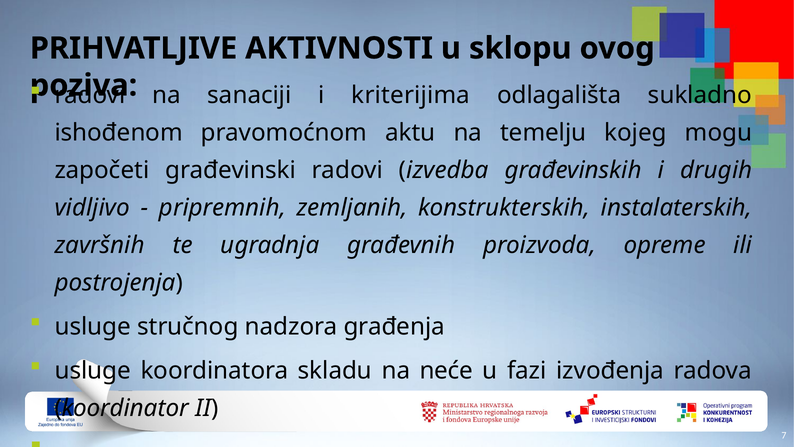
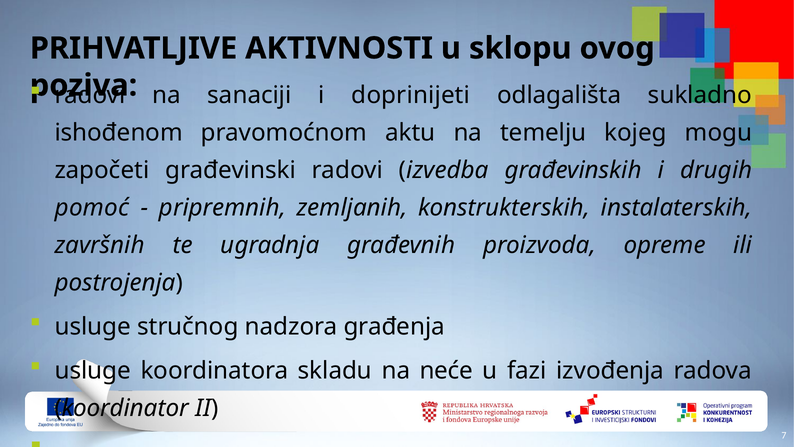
kriterijima: kriterijima -> doprinijeti
vidljivo: vidljivo -> pomoć
